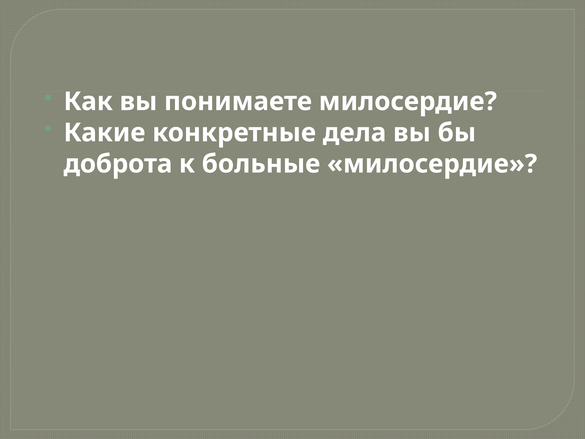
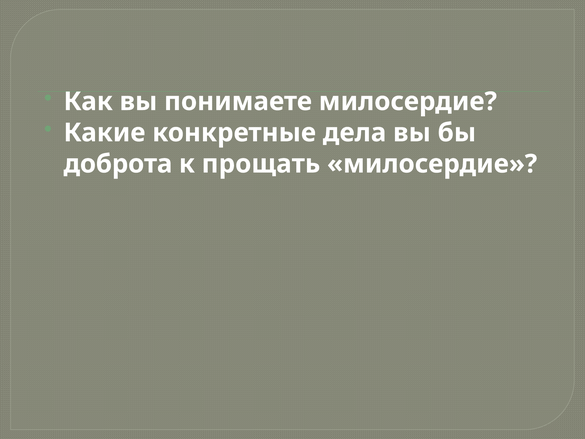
больные: больные -> прощать
